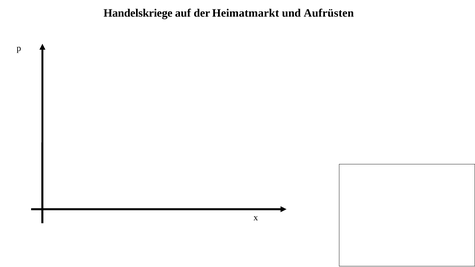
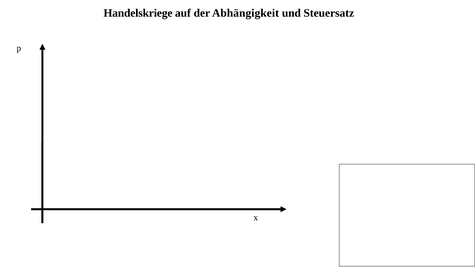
Heimatmarkt: Heimatmarkt -> Abhängigkeit
Aufrüsten: Aufrüsten -> Steuersatz
